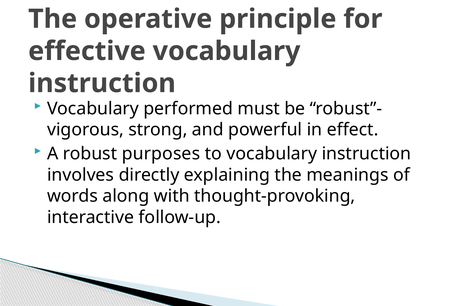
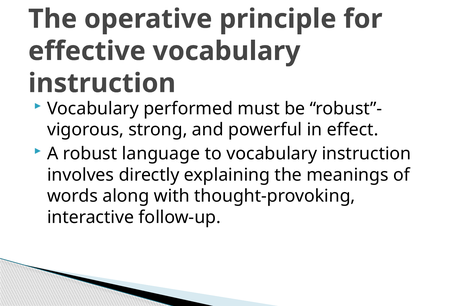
purposes: purposes -> language
